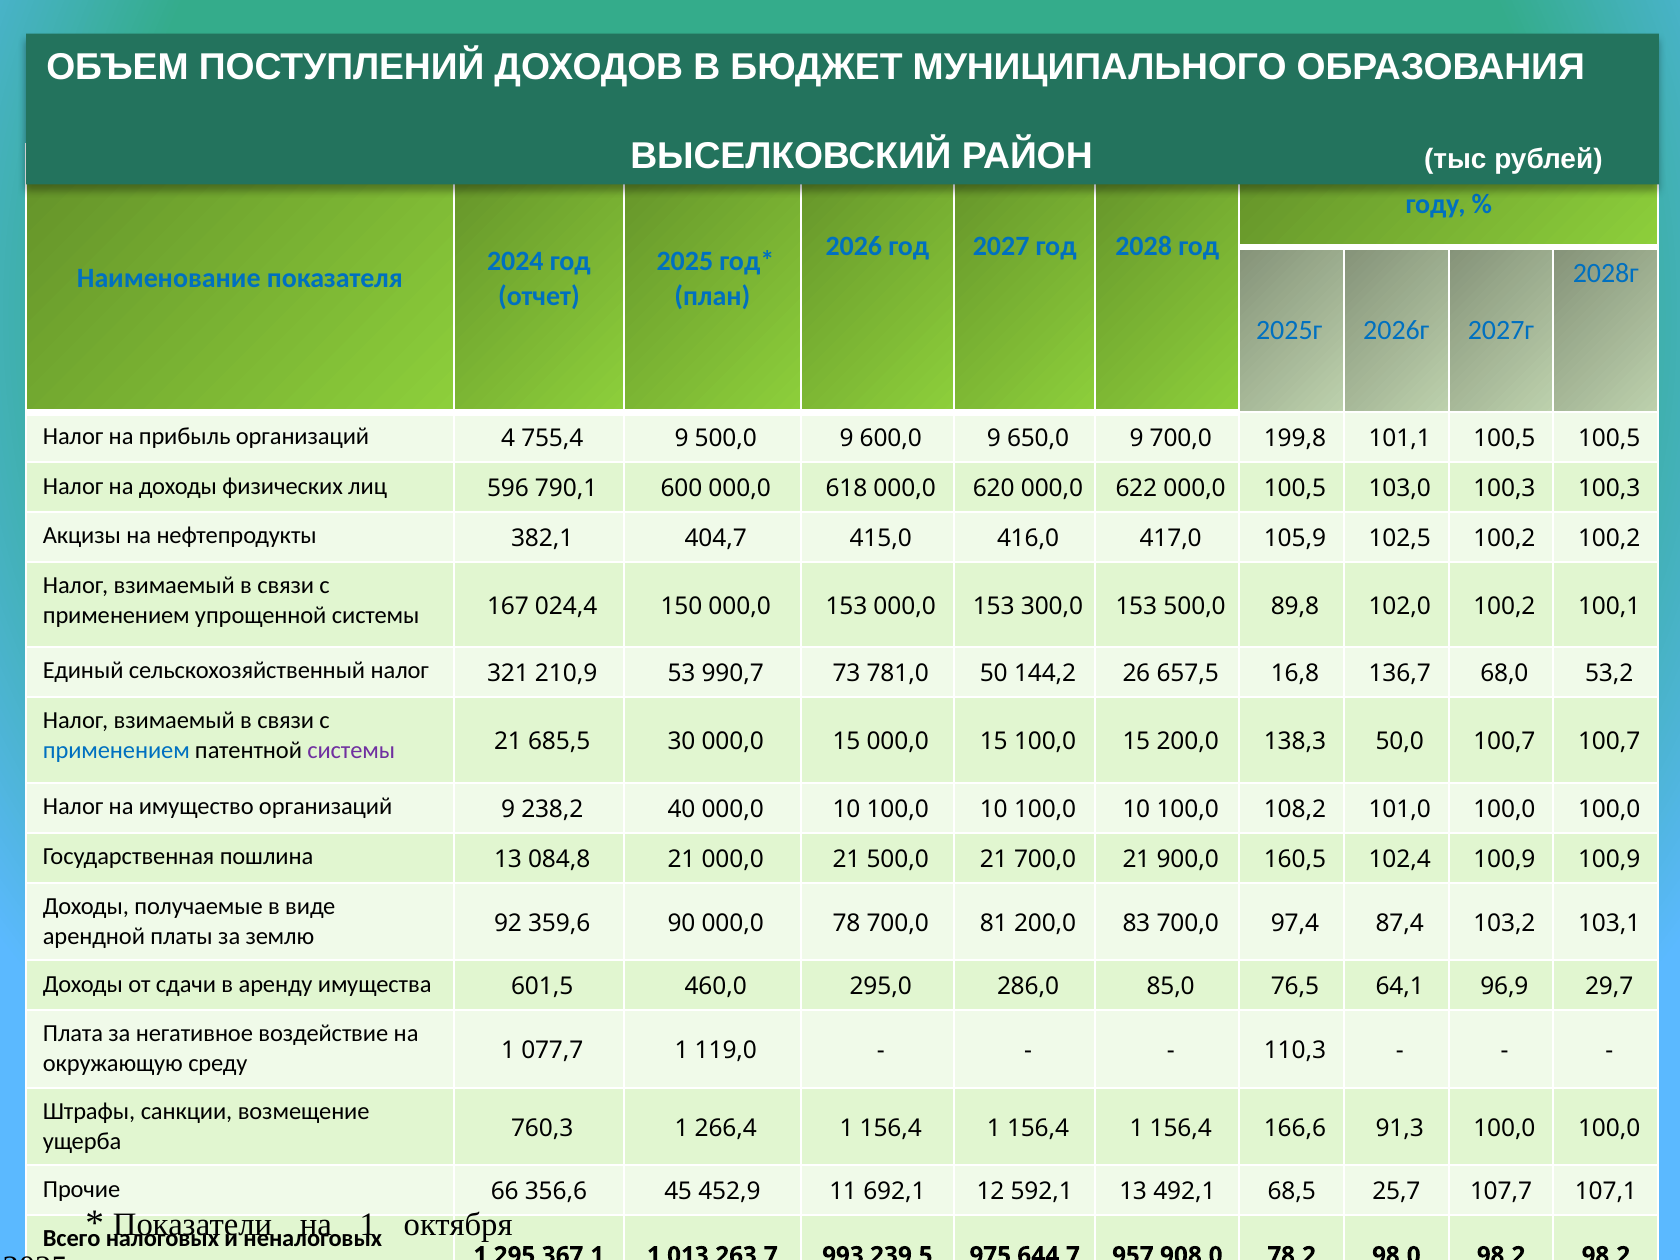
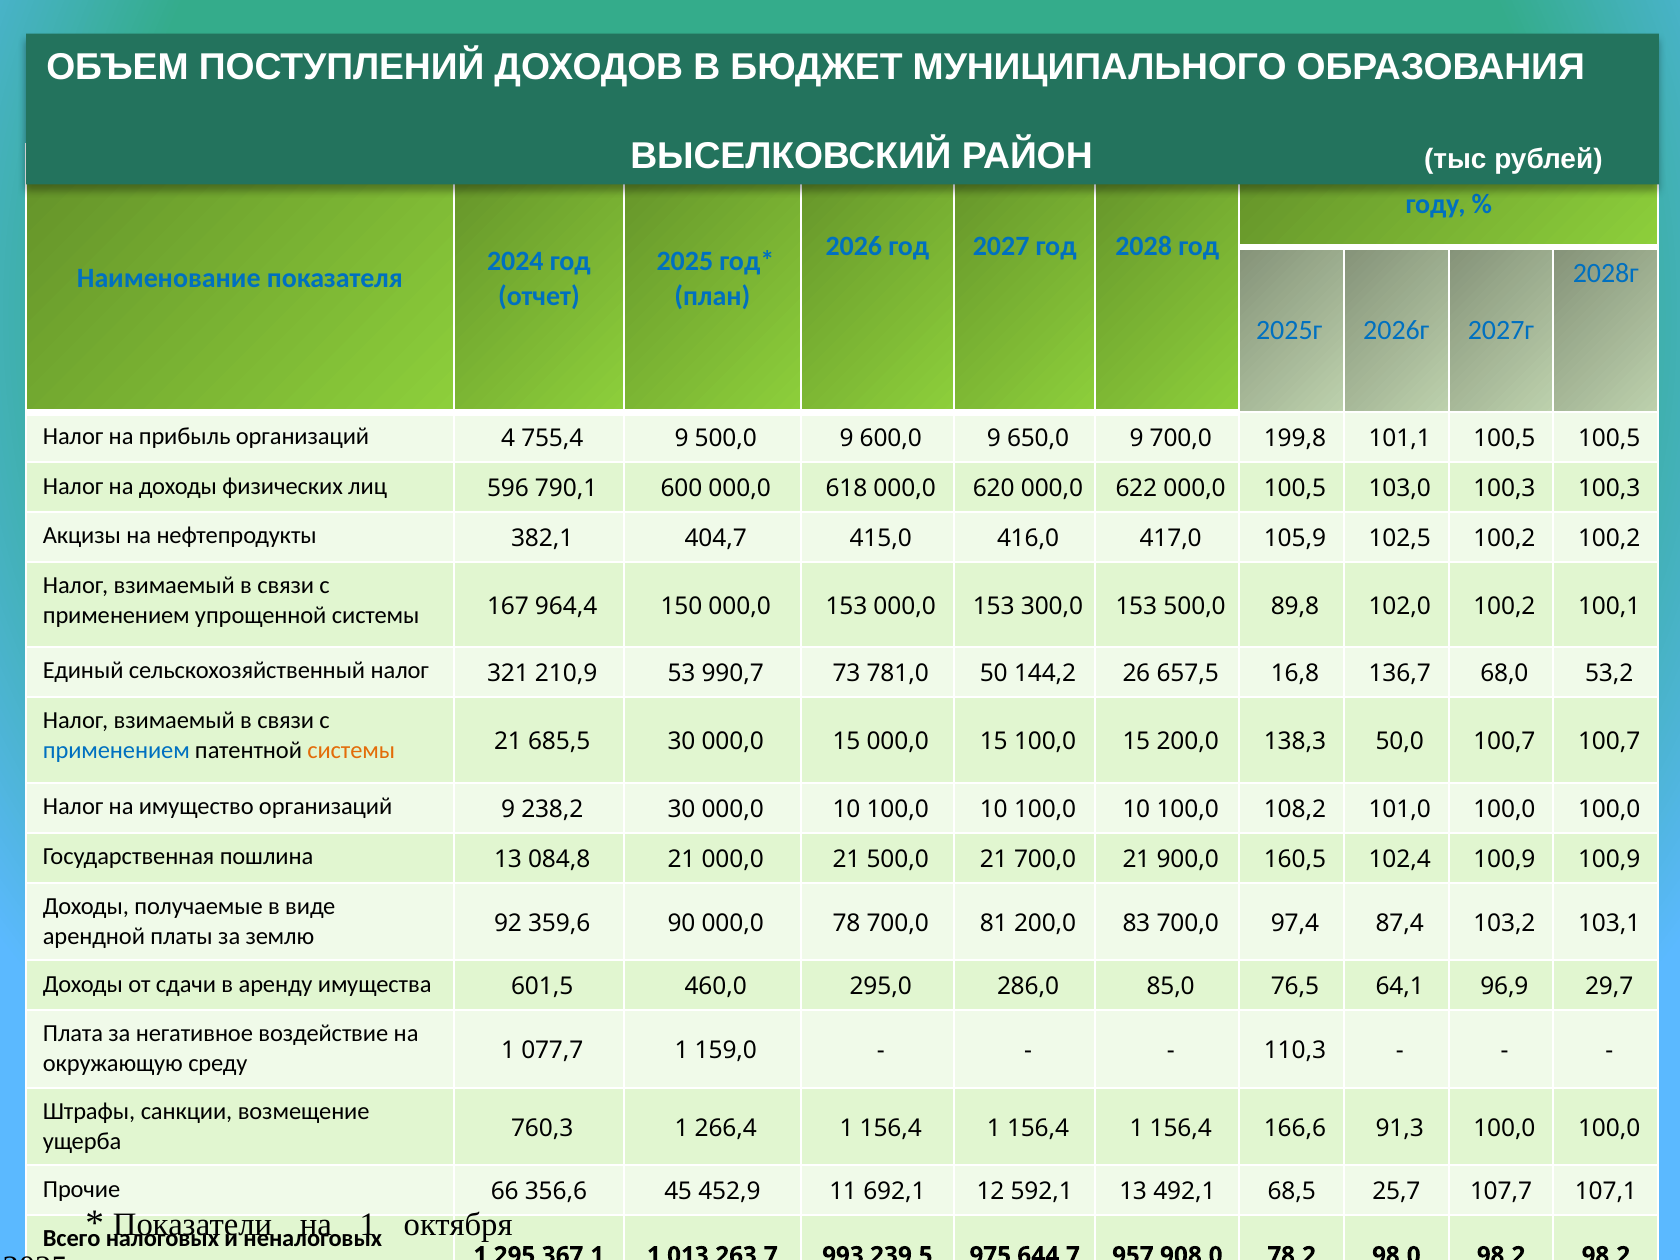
024,4: 024,4 -> 964,4
системы at (351, 750) colour: purple -> orange
238,2 40: 40 -> 30
119,0: 119,0 -> 159,0
